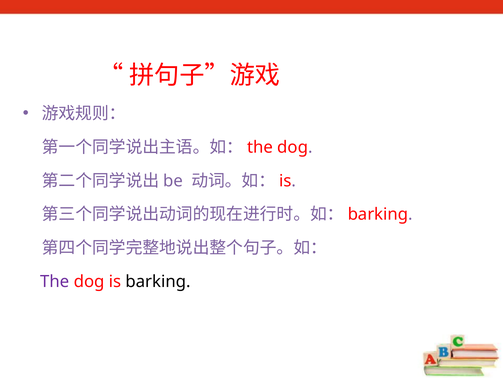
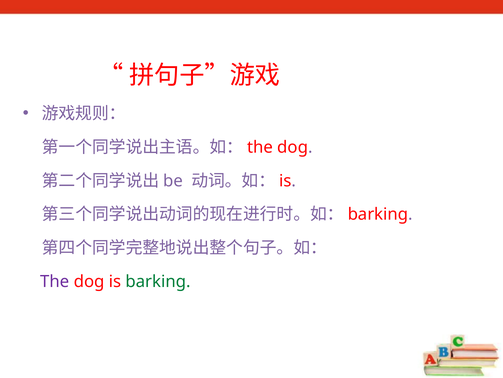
barking at (158, 281) colour: black -> green
